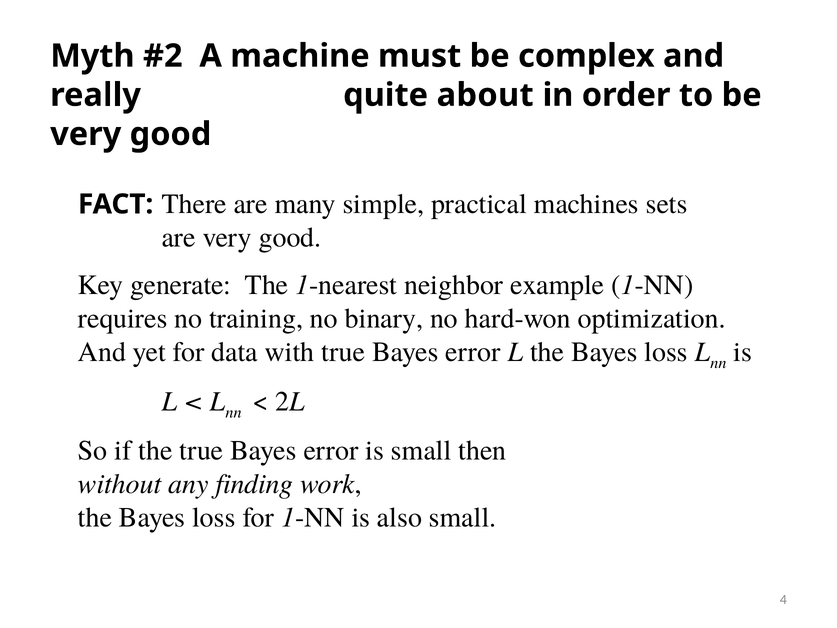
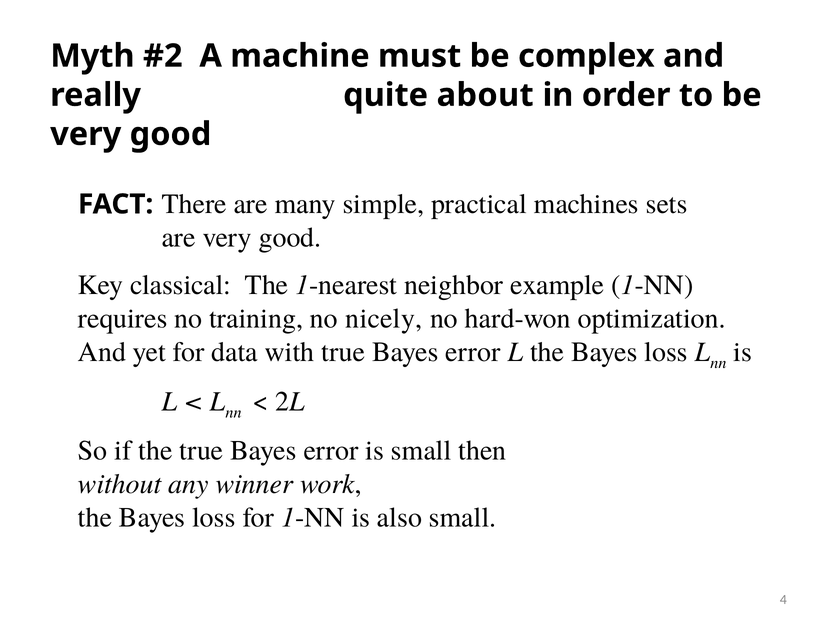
generate: generate -> classical
binary: binary -> nicely
finding: finding -> winner
